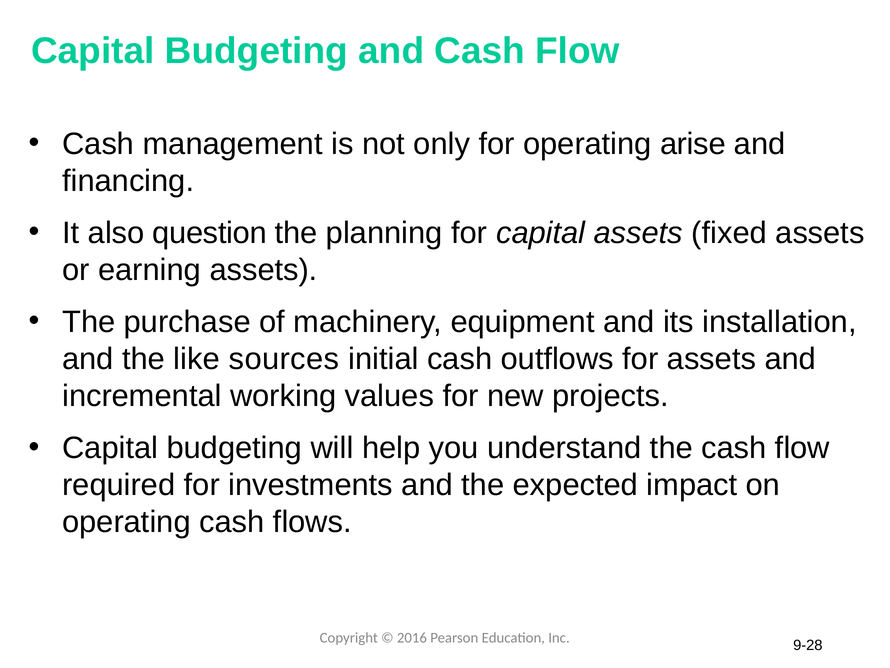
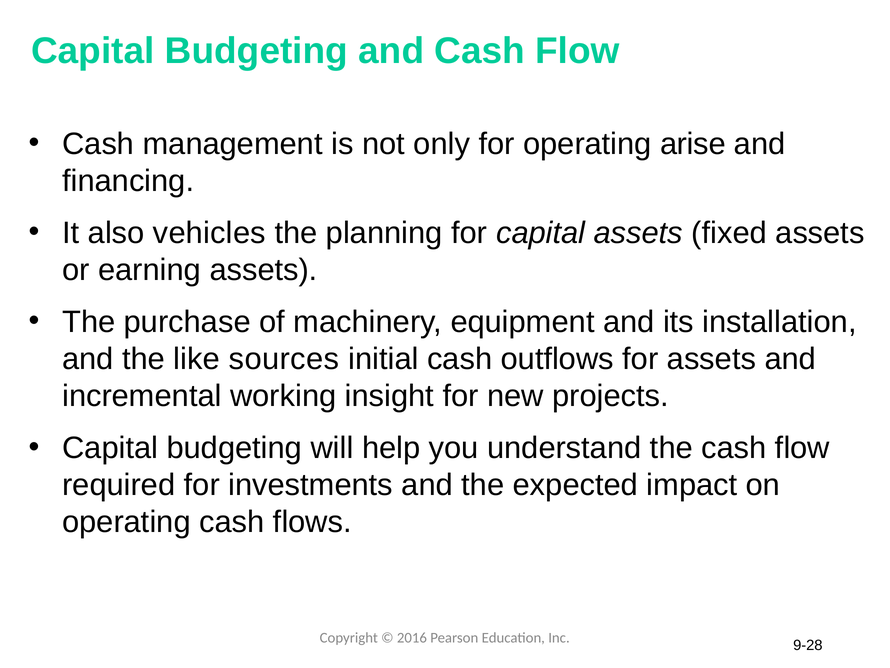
question: question -> vehicles
values: values -> insight
